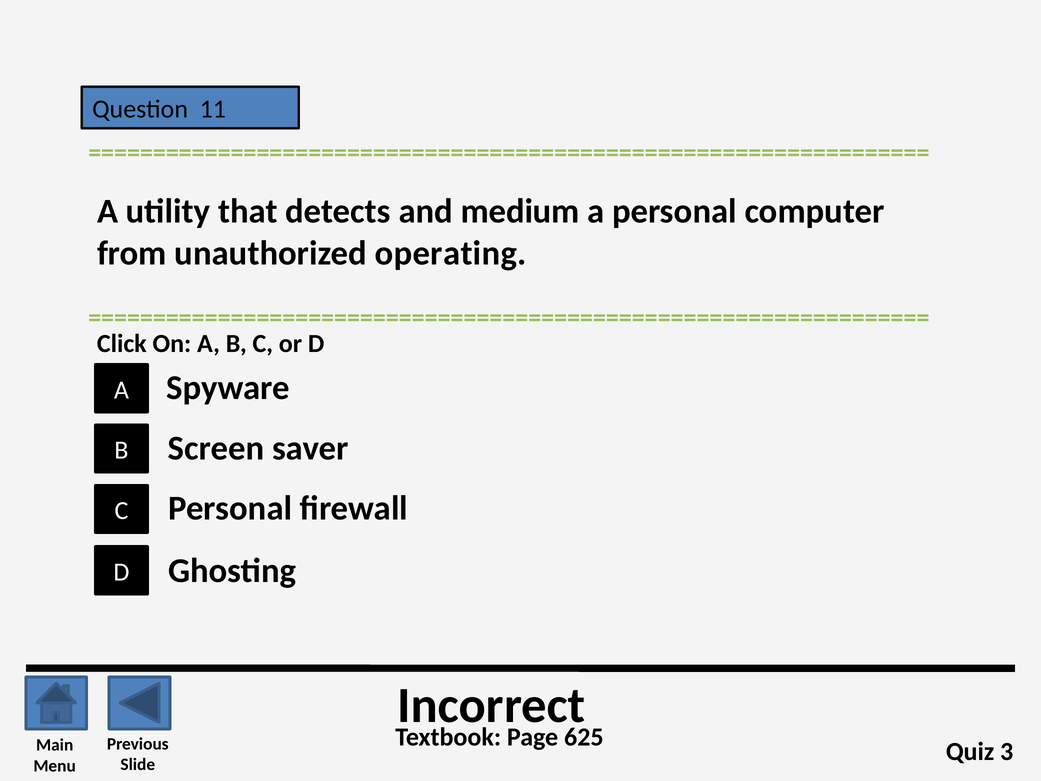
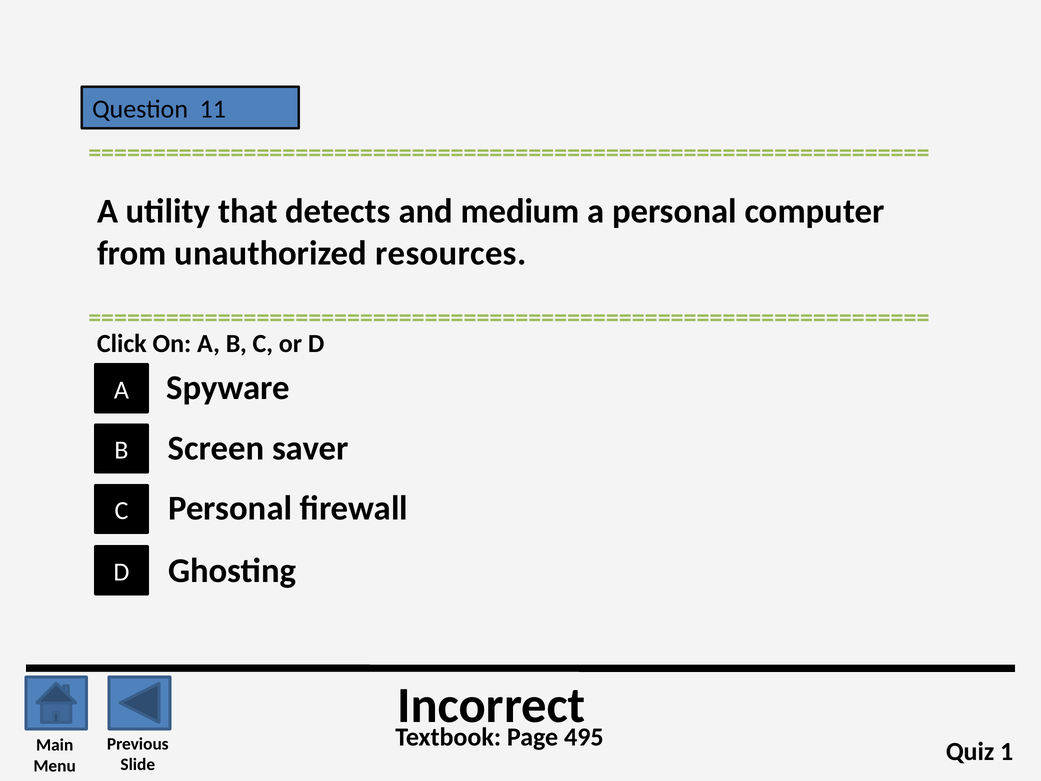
operating: operating -> resources
625: 625 -> 495
3: 3 -> 1
